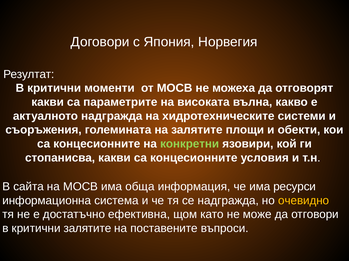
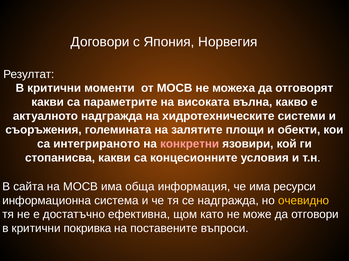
концесионните at (97, 144): концесионните -> интегрираното
конкретни colour: light green -> pink
критични залятите: залятите -> покривка
